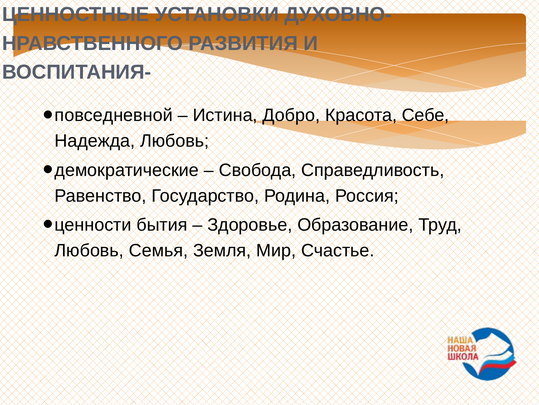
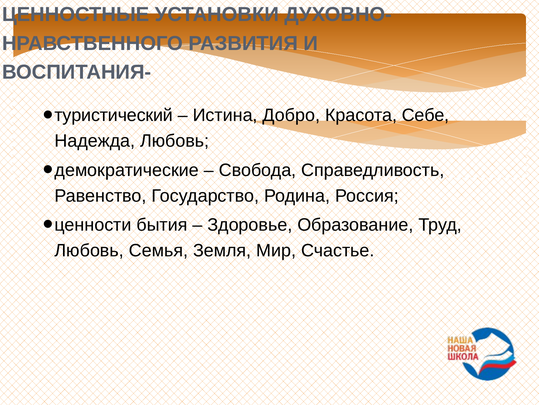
повседневной: повседневной -> туристический
